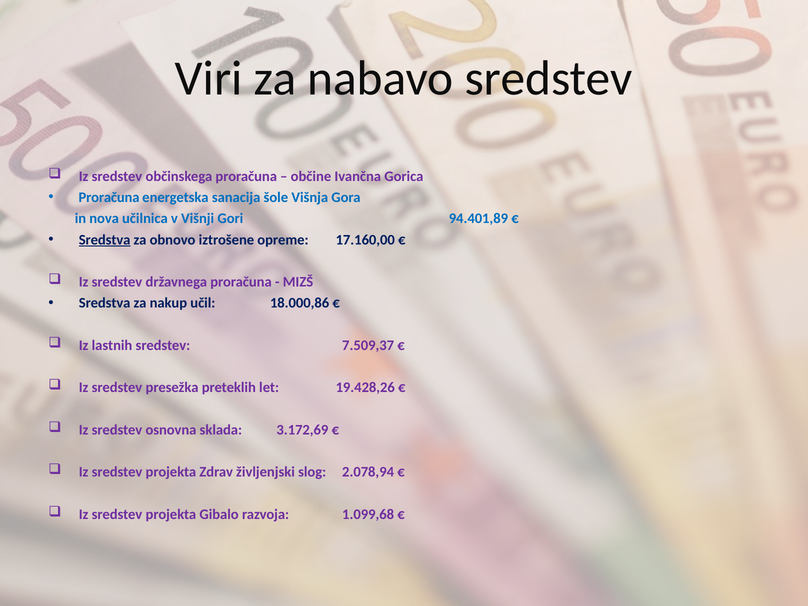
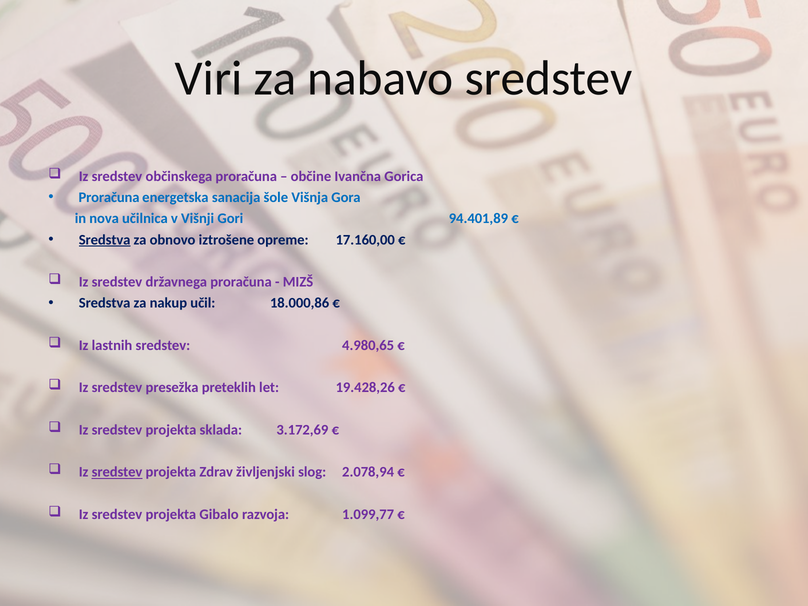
7.509,37: 7.509,37 -> 4.980,65
osnovna at (171, 430): osnovna -> projekta
sredstev at (117, 472) underline: none -> present
1.099,68: 1.099,68 -> 1.099,77
